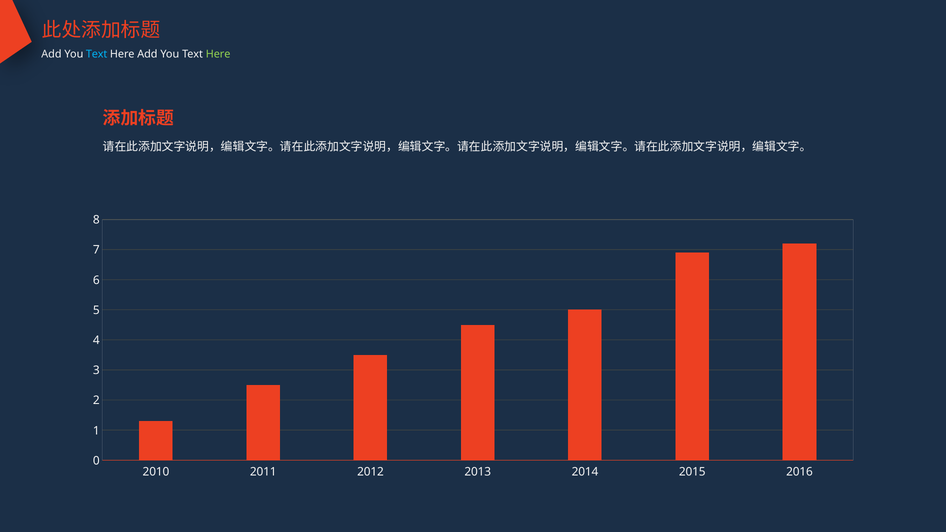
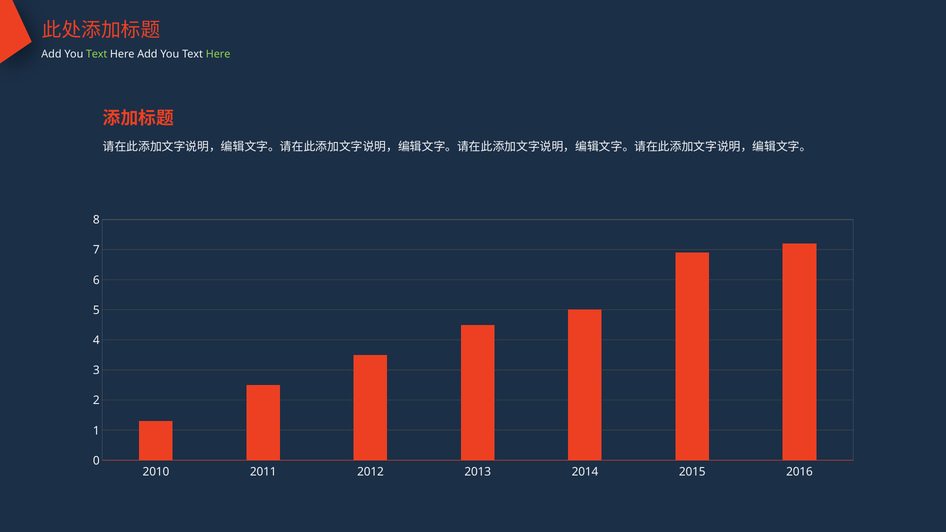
Text at (97, 54) colour: light blue -> light green
